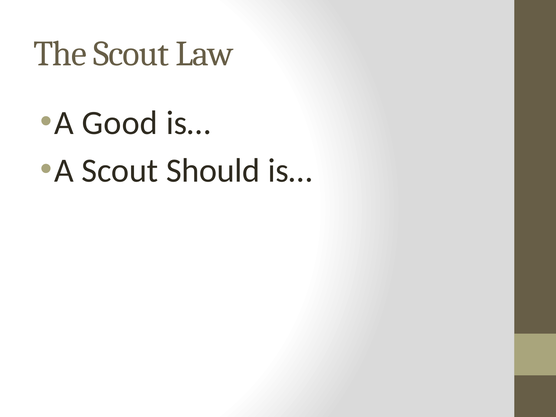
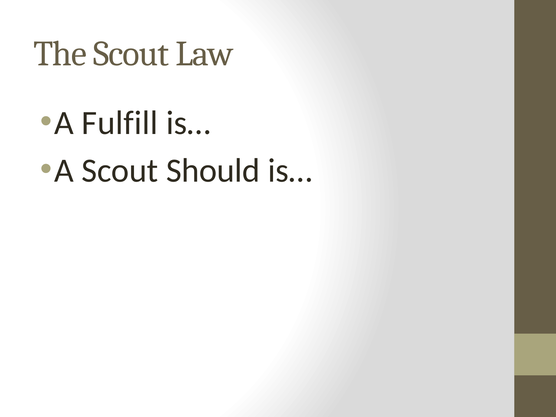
Good: Good -> Fulfill
